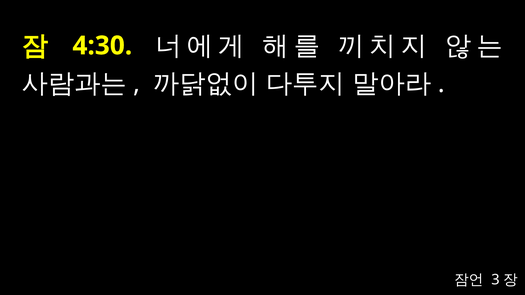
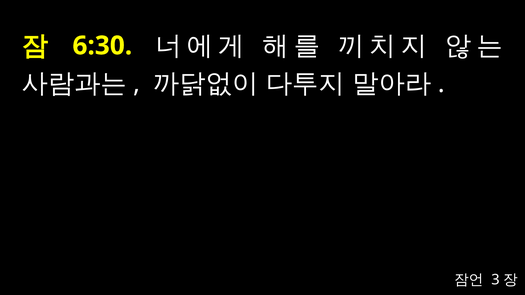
4:30: 4:30 -> 6:30
